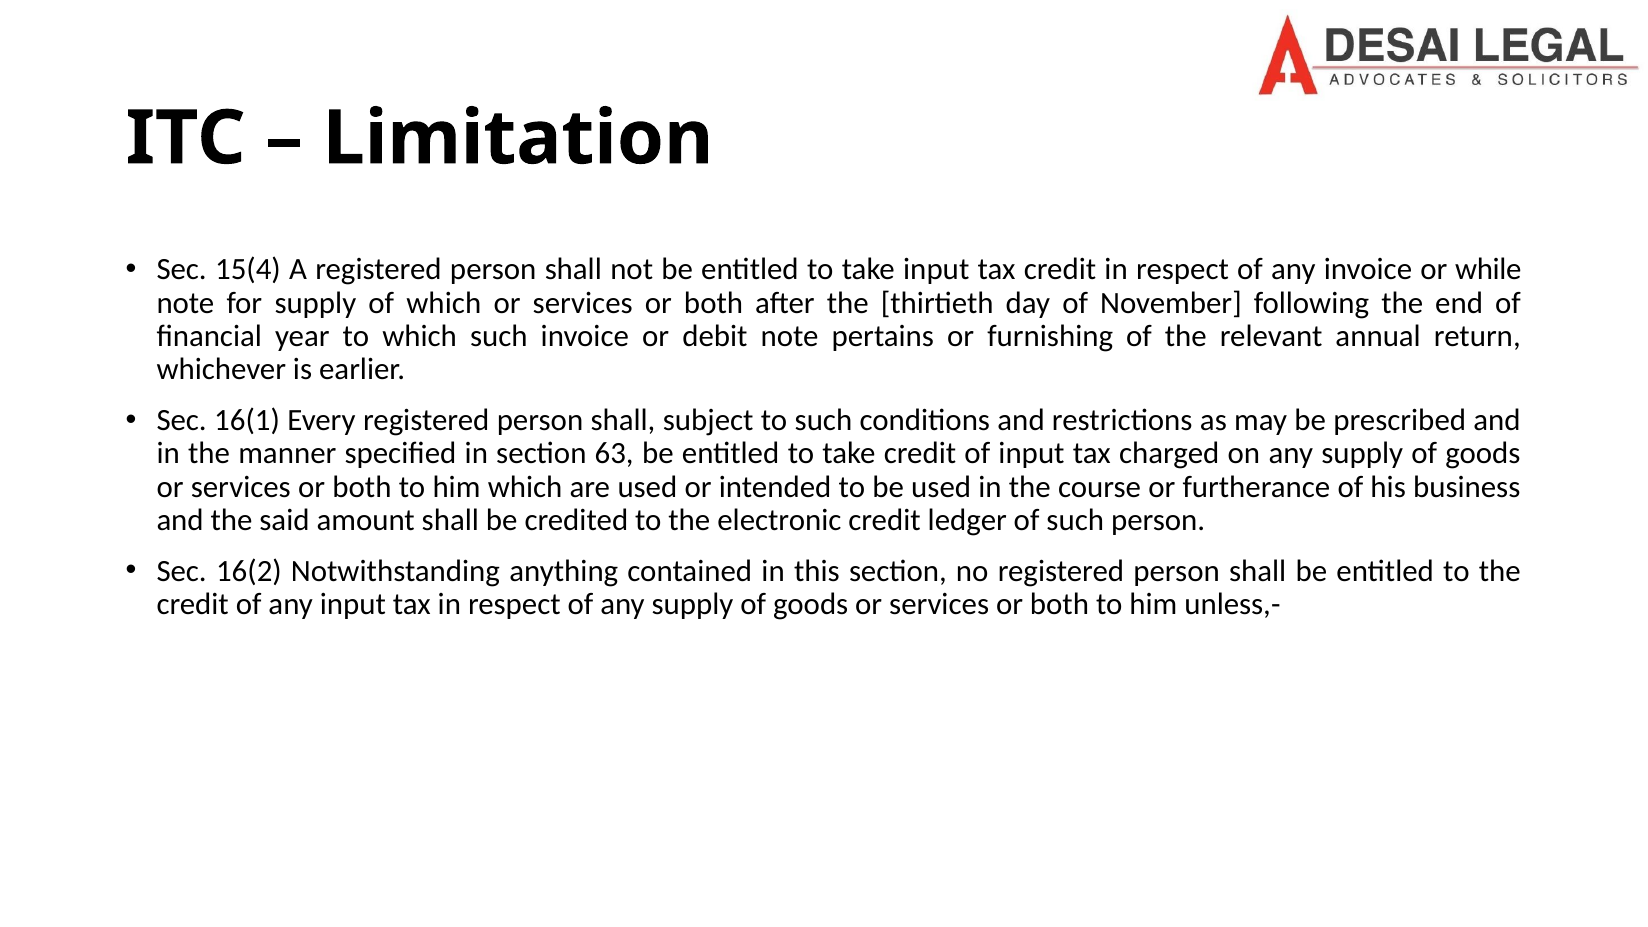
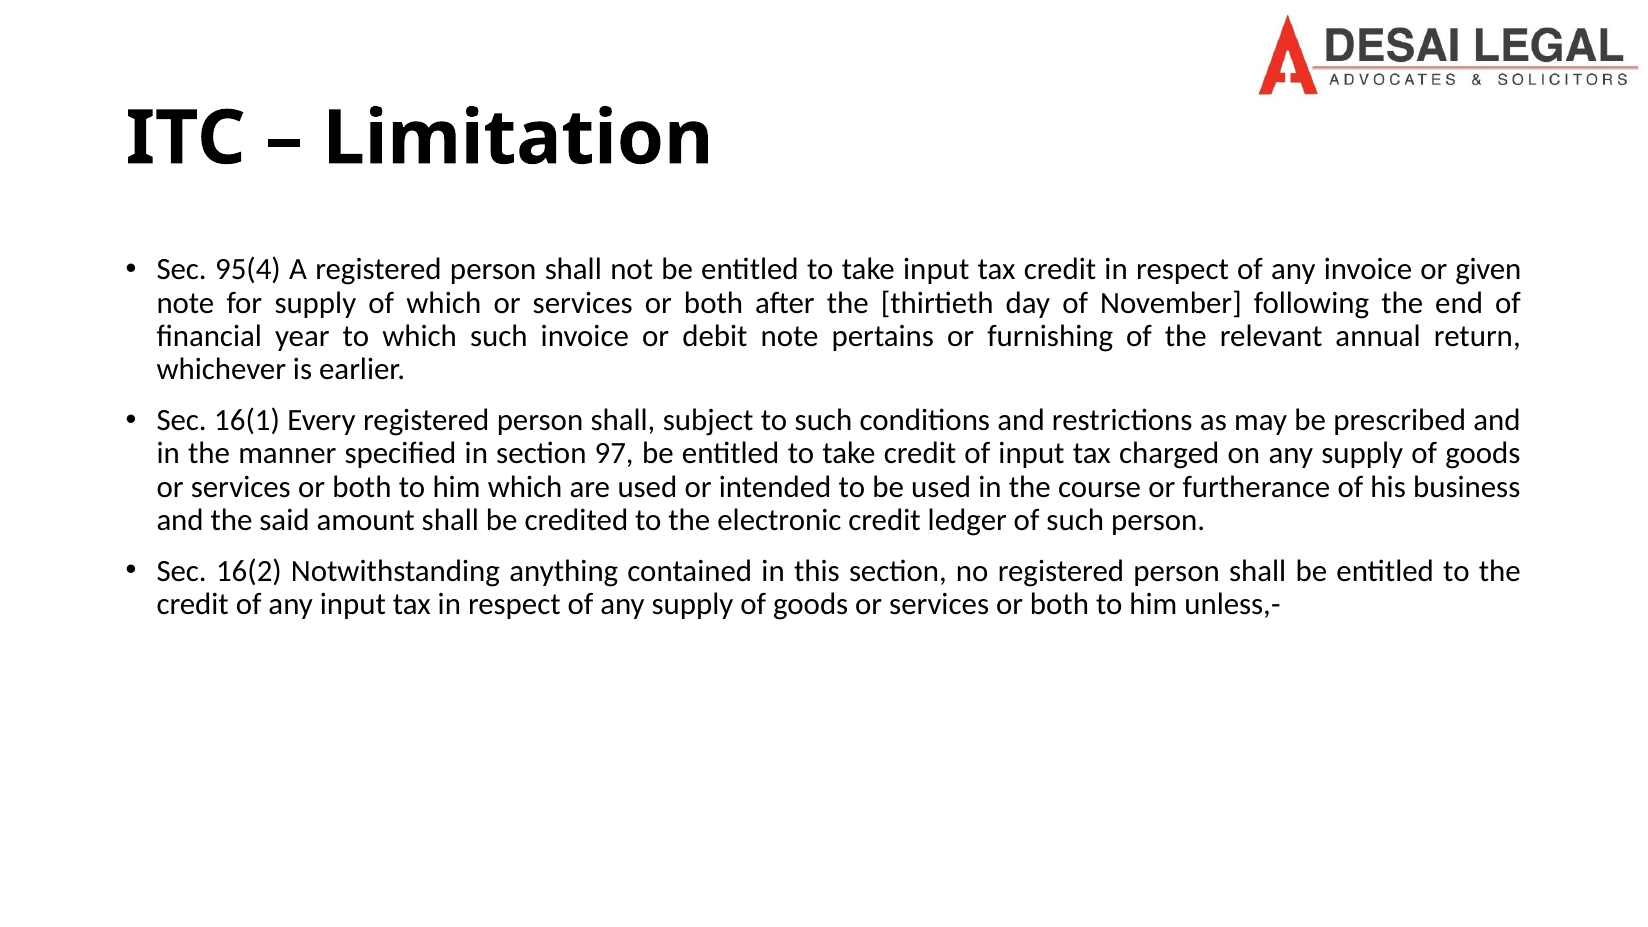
15(4: 15(4 -> 95(4
while: while -> given
63: 63 -> 97
